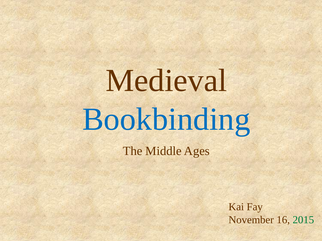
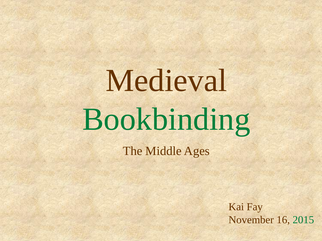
Bookbinding colour: blue -> green
